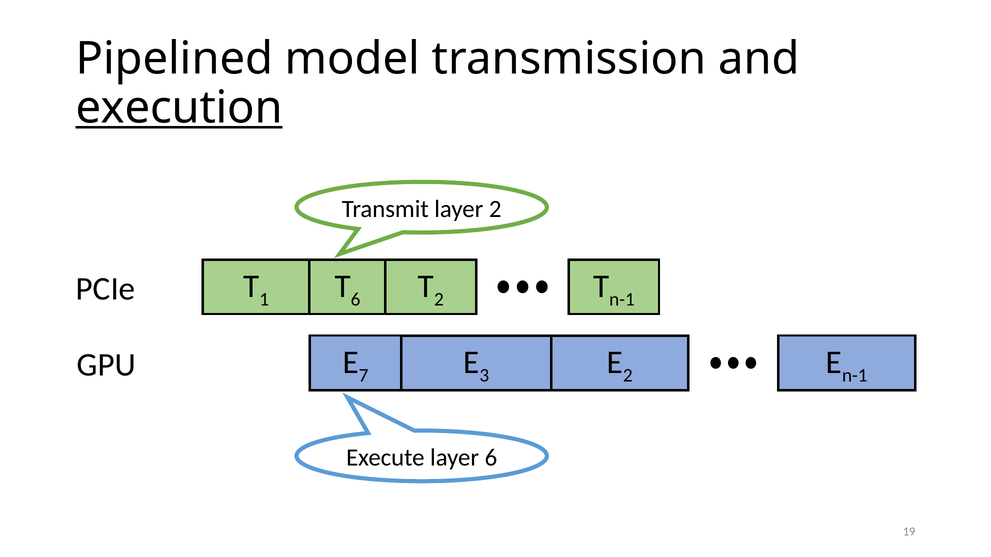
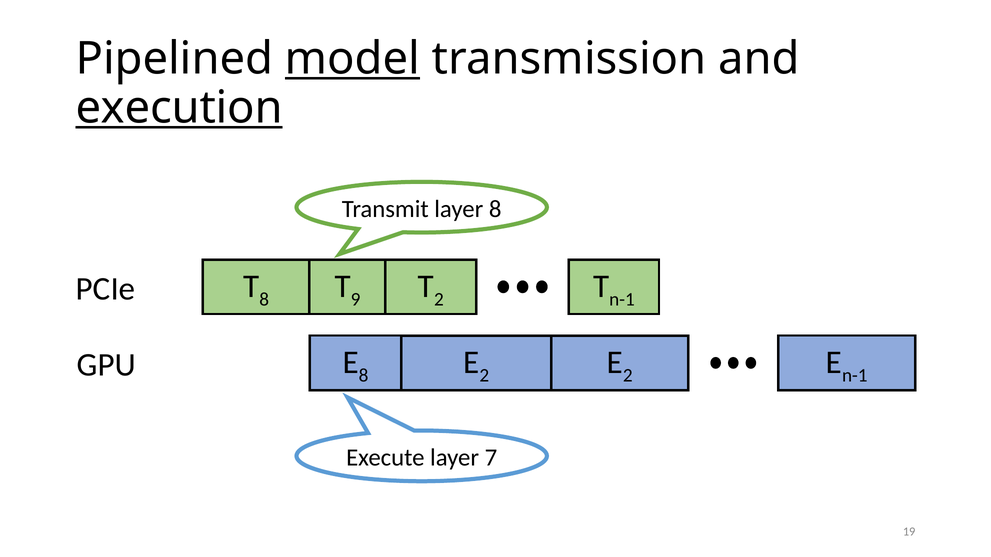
model underline: none -> present
layer 2: 2 -> 8
1 at (264, 299): 1 -> 8
6 at (355, 299): 6 -> 9
7 at (364, 376): 7 -> 8
3 at (484, 376): 3 -> 2
layer 6: 6 -> 7
